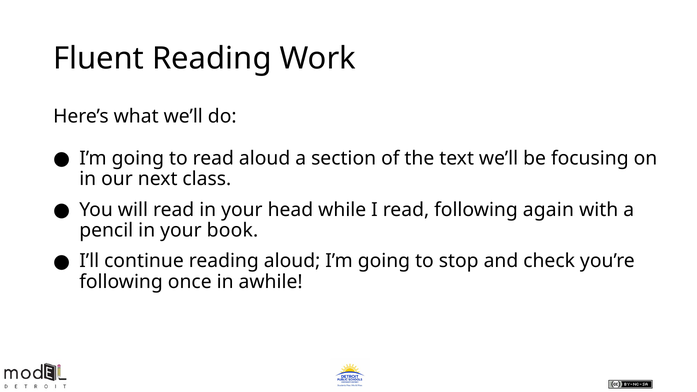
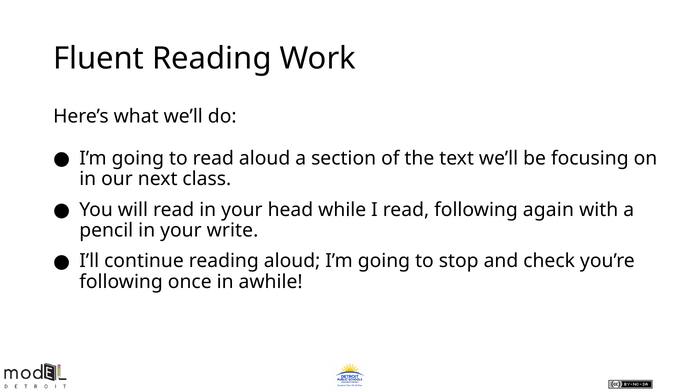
book: book -> write
